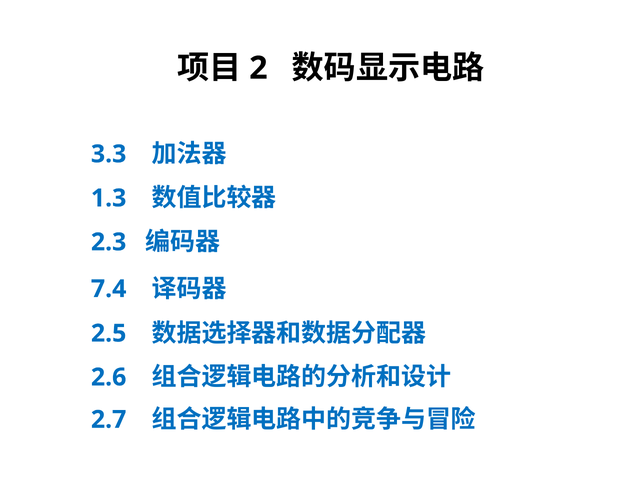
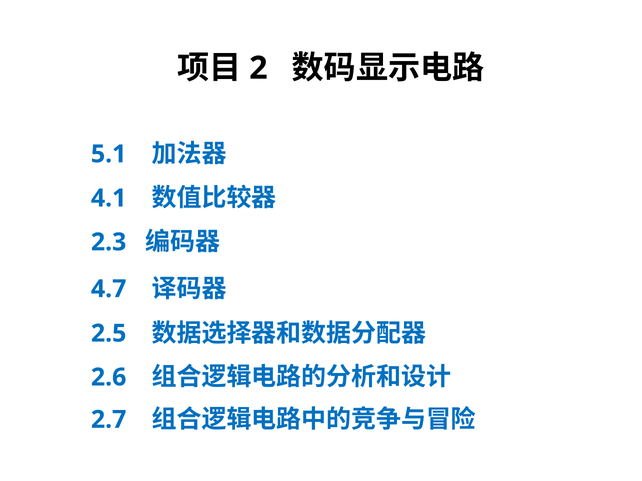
3.3: 3.3 -> 5.1
1.3: 1.3 -> 4.1
7.4: 7.4 -> 4.7
